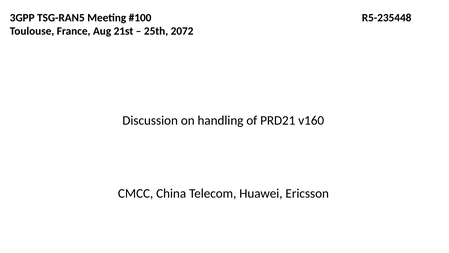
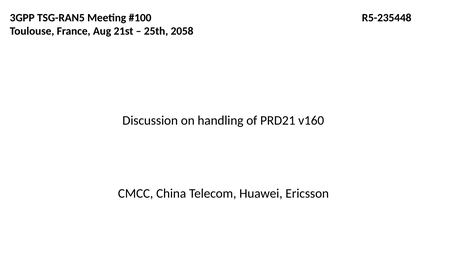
2072: 2072 -> 2058
